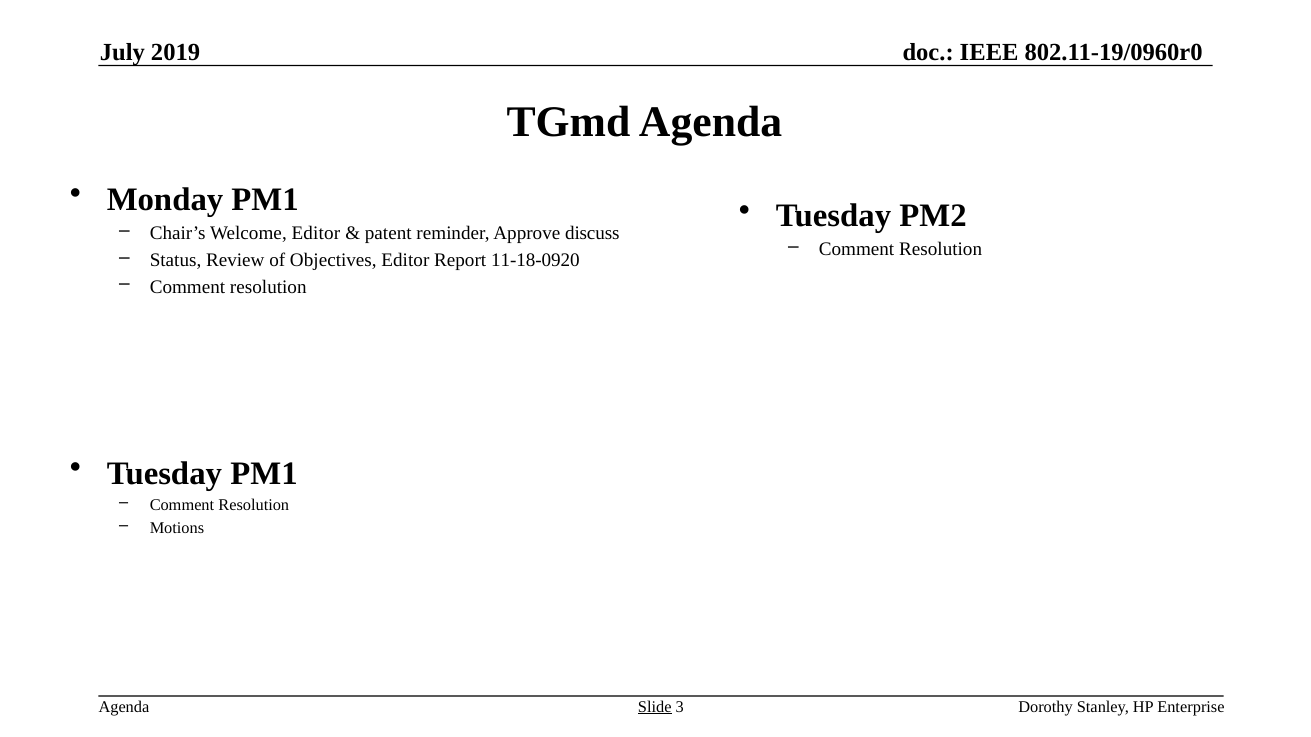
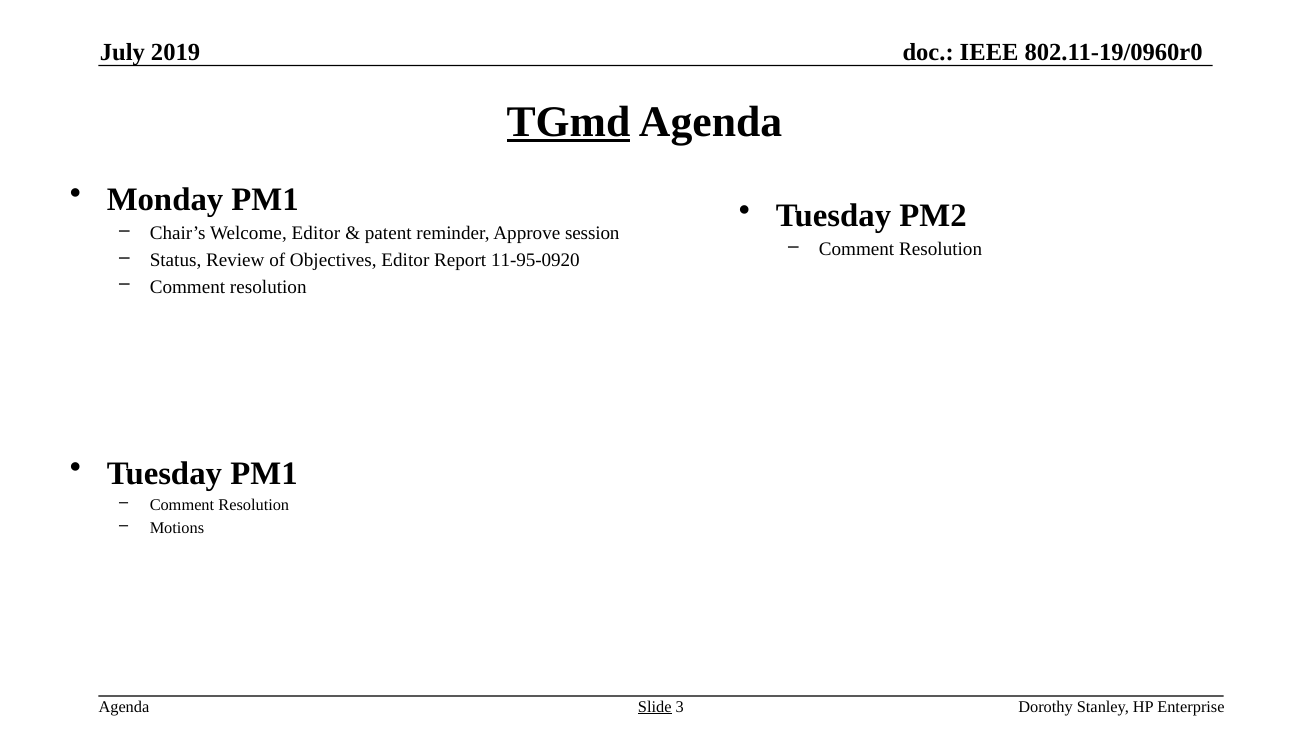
TGmd underline: none -> present
discuss: discuss -> session
11-18-0920: 11-18-0920 -> 11-95-0920
